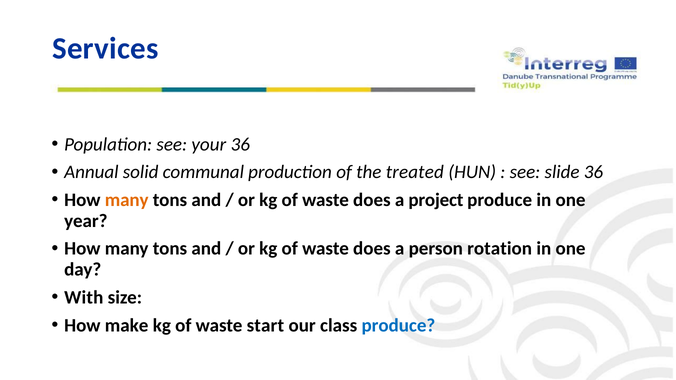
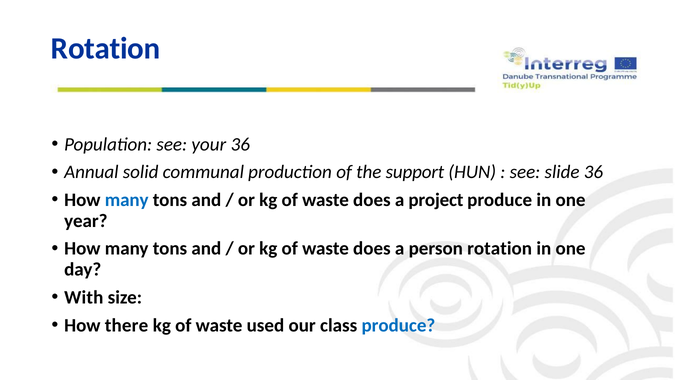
Services at (105, 49): Services -> Rotation
treated: treated -> support
many at (127, 200) colour: orange -> blue
make: make -> there
start: start -> used
